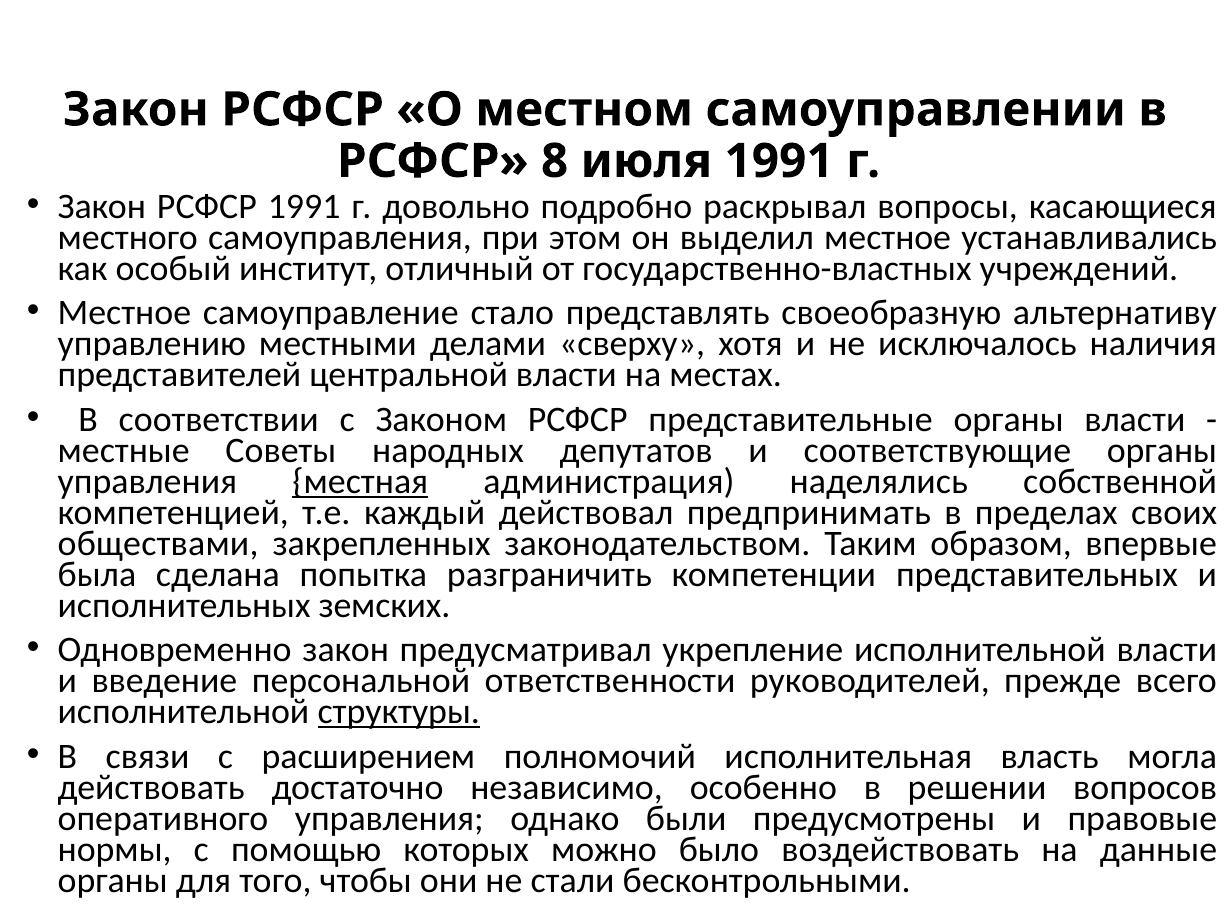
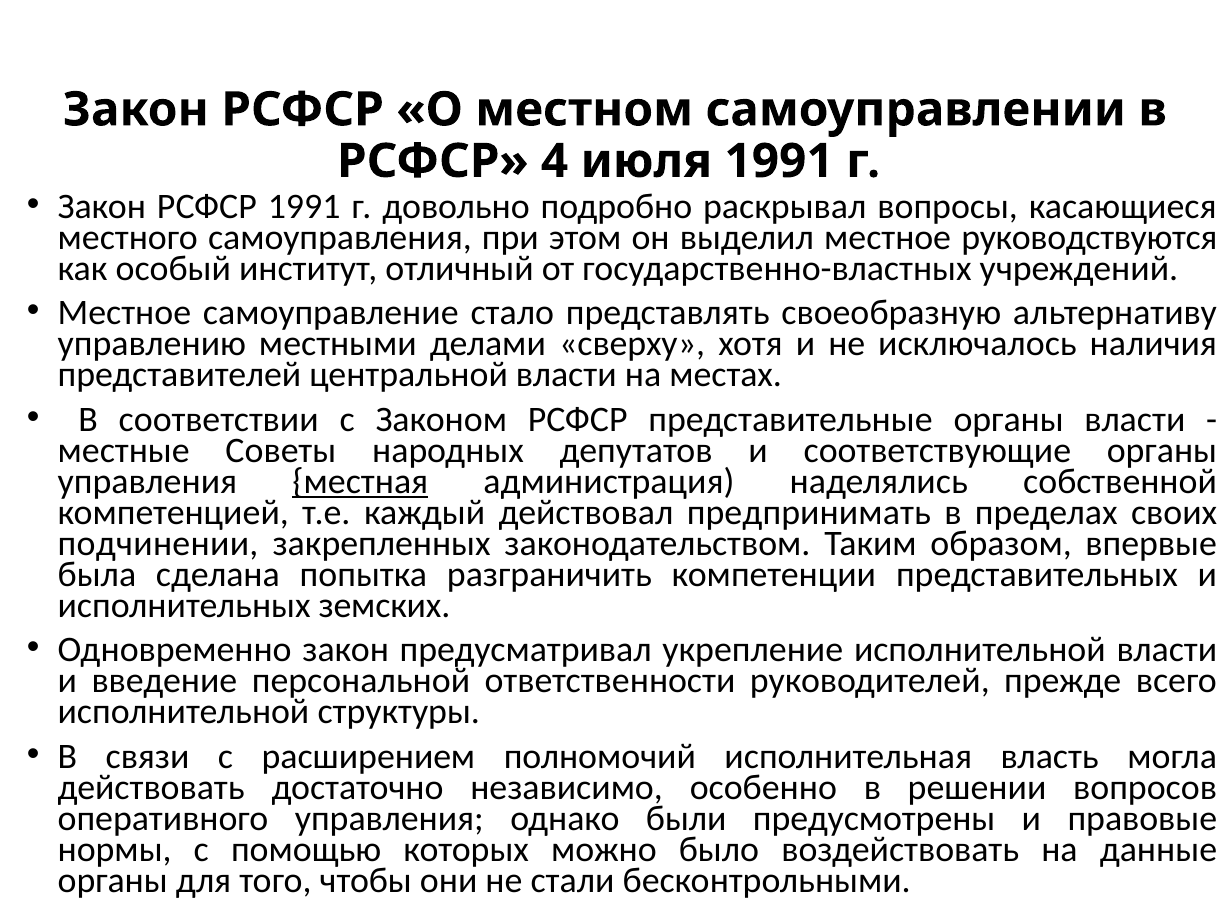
8: 8 -> 4
устанавливались: устанавливались -> руководствуются
обществами: обществами -> подчинении
структуры underline: present -> none
